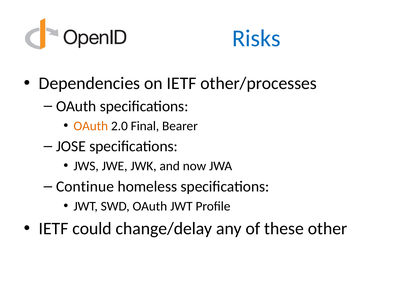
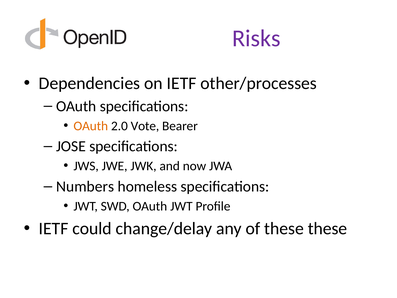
Risks colour: blue -> purple
Final: Final -> Vote
Continue: Continue -> Numbers
these other: other -> these
